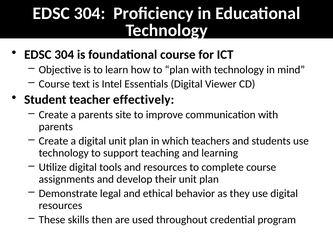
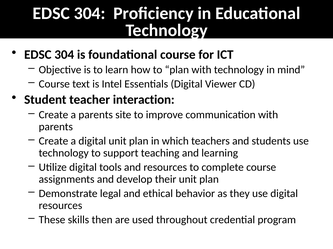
effectively: effectively -> interaction
